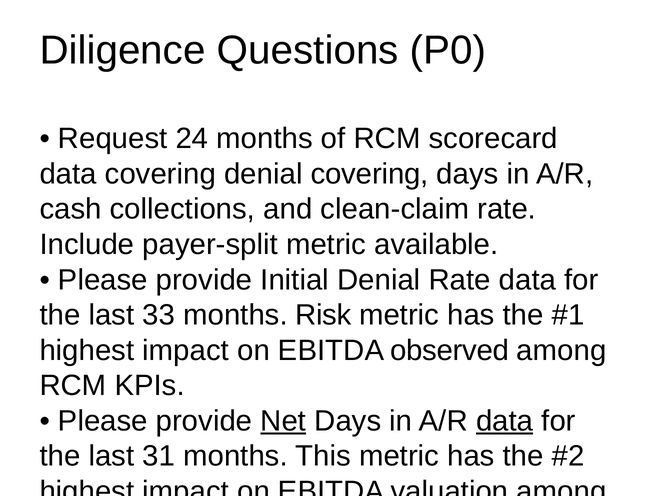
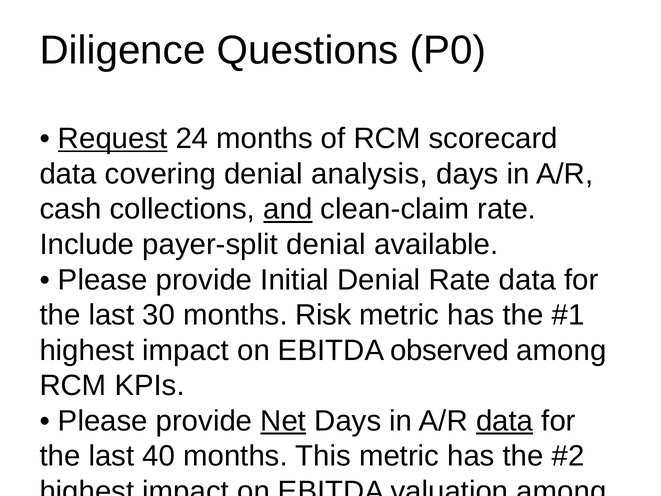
Request underline: none -> present
denial covering: covering -> analysis
and underline: none -> present
payer-split metric: metric -> denial
33: 33 -> 30
31: 31 -> 40
